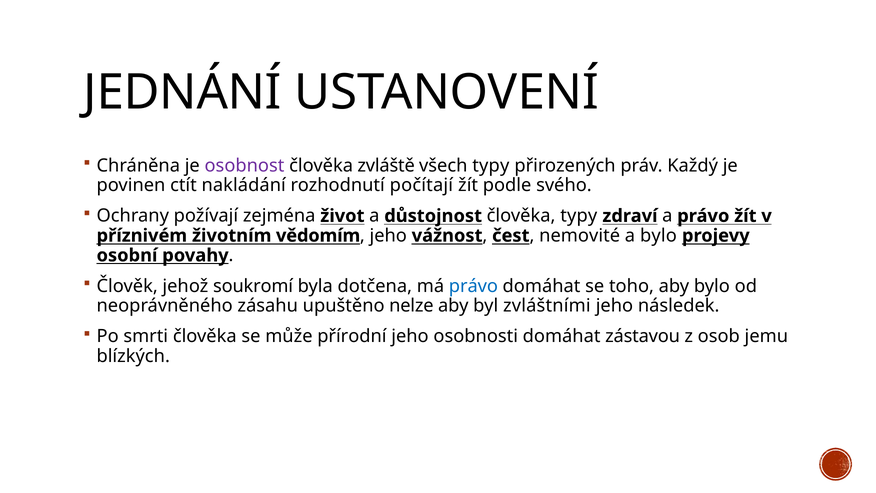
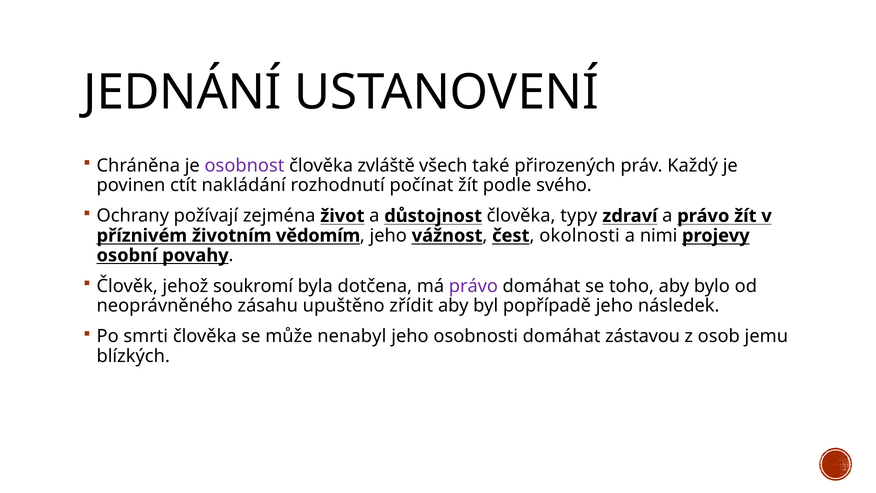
všech typy: typy -> také
počítají: počítají -> počínat
nemovité: nemovité -> okolnosti
a bylo: bylo -> nimi
právo at (473, 286) colour: blue -> purple
nelze: nelze -> zřídit
zvláštními: zvláštními -> popřípadě
přírodní: přírodní -> nenabyl
